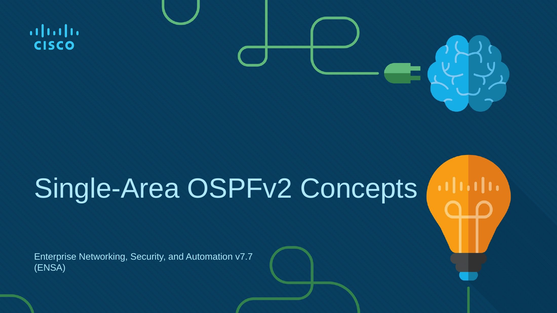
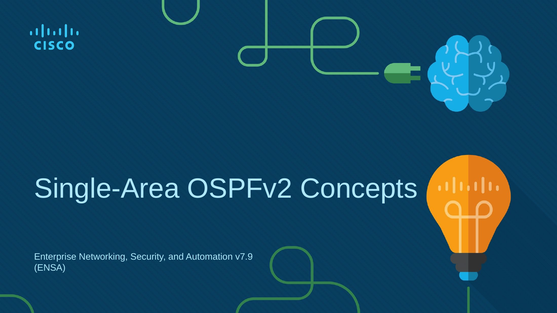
v7.7: v7.7 -> v7.9
